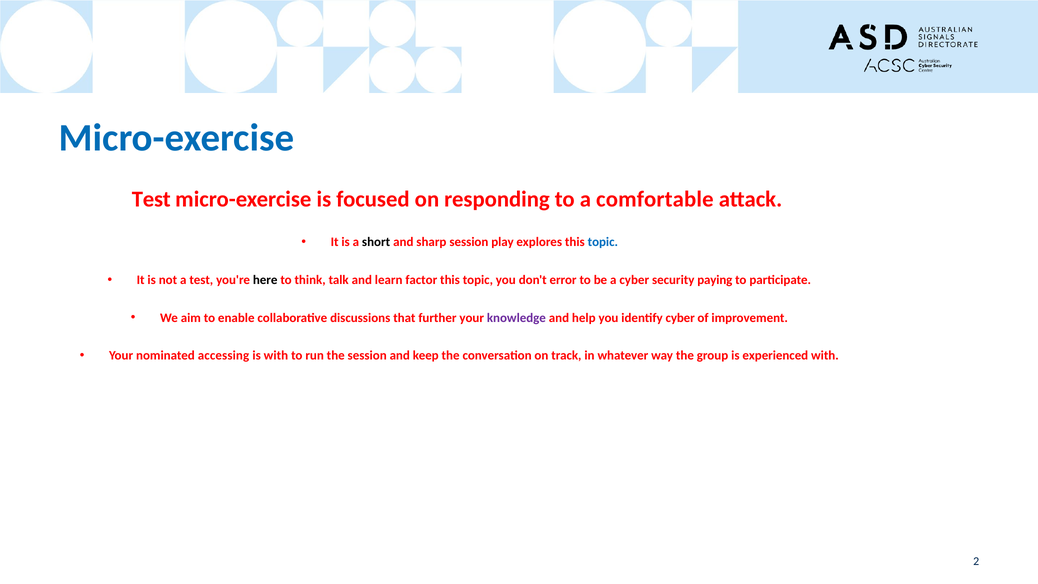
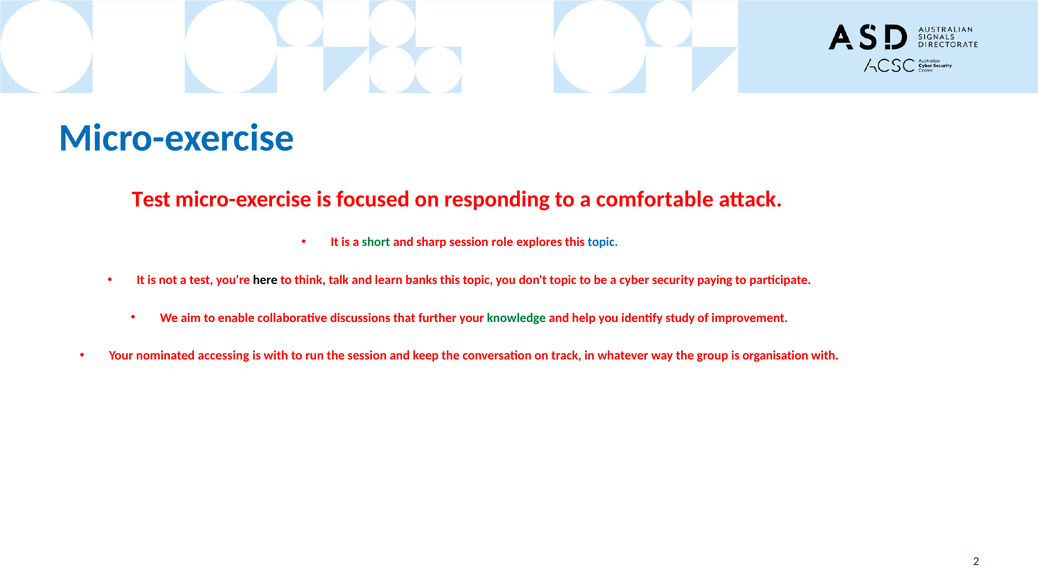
short colour: black -> green
play: play -> role
factor: factor -> banks
don't error: error -> topic
knowledge colour: purple -> green
identify cyber: cyber -> study
experienced: experienced -> organisation
